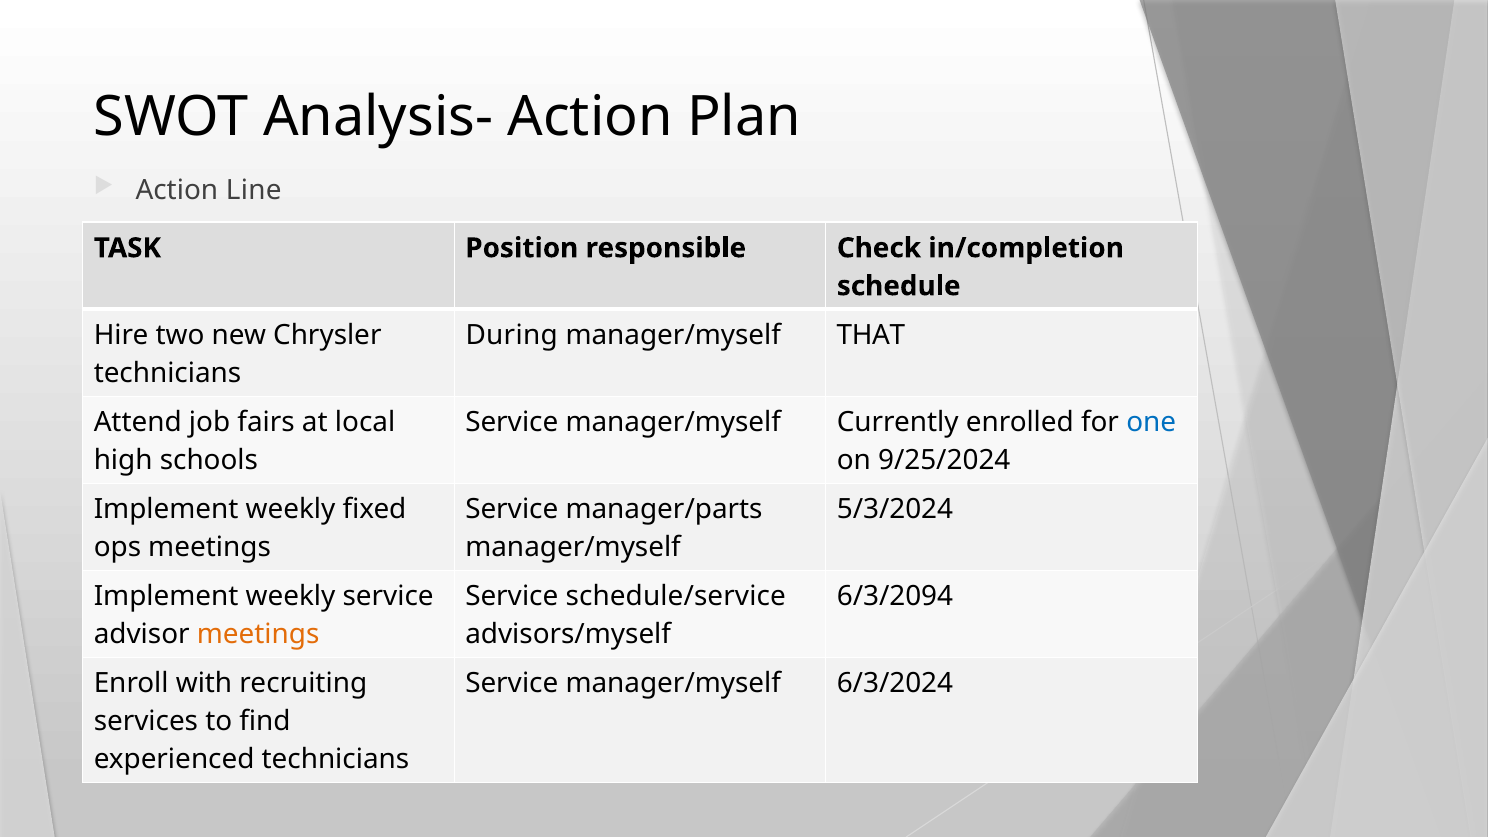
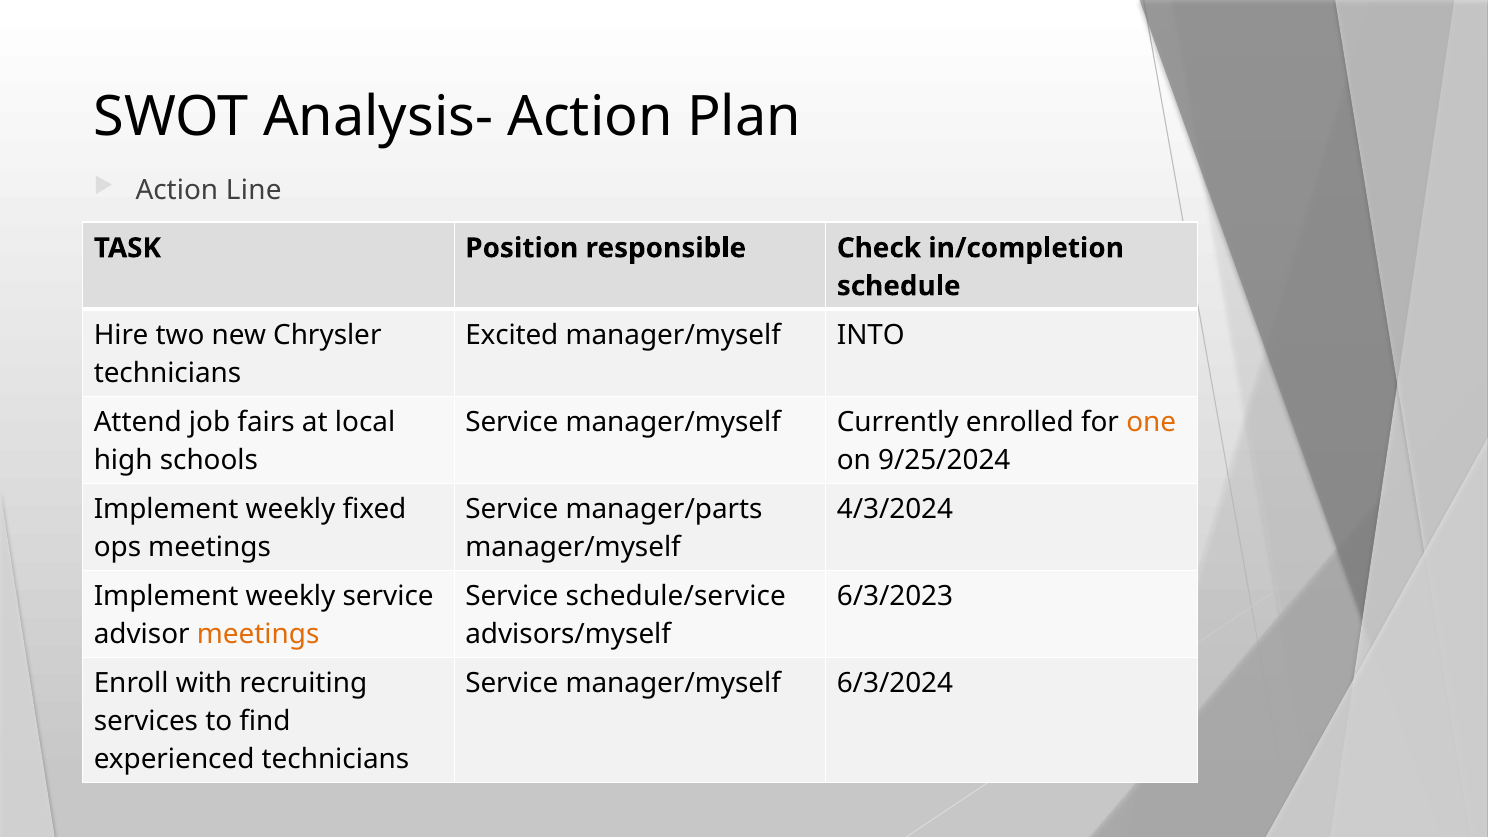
During: During -> Excited
THAT: THAT -> INTO
one colour: blue -> orange
5/3/2024: 5/3/2024 -> 4/3/2024
6/3/2094: 6/3/2094 -> 6/3/2023
